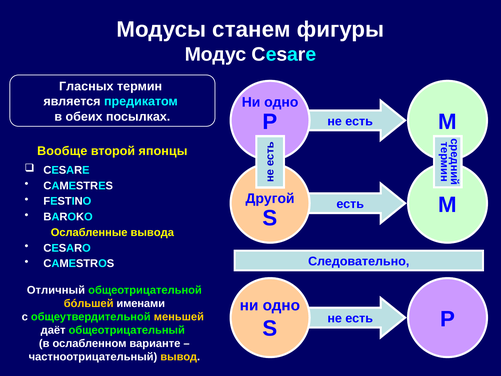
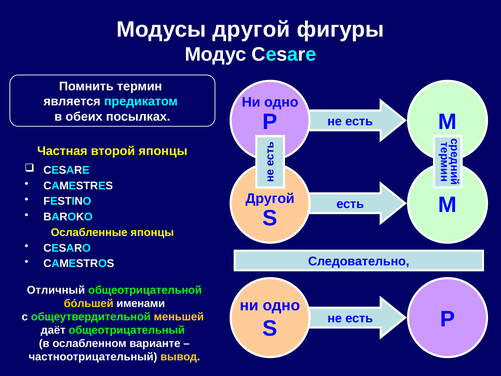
Модусы станем: станем -> другой
Гласных: Гласных -> Помнить
Вообще: Вообще -> Частная
Ослабленные вывода: вывода -> японцы
